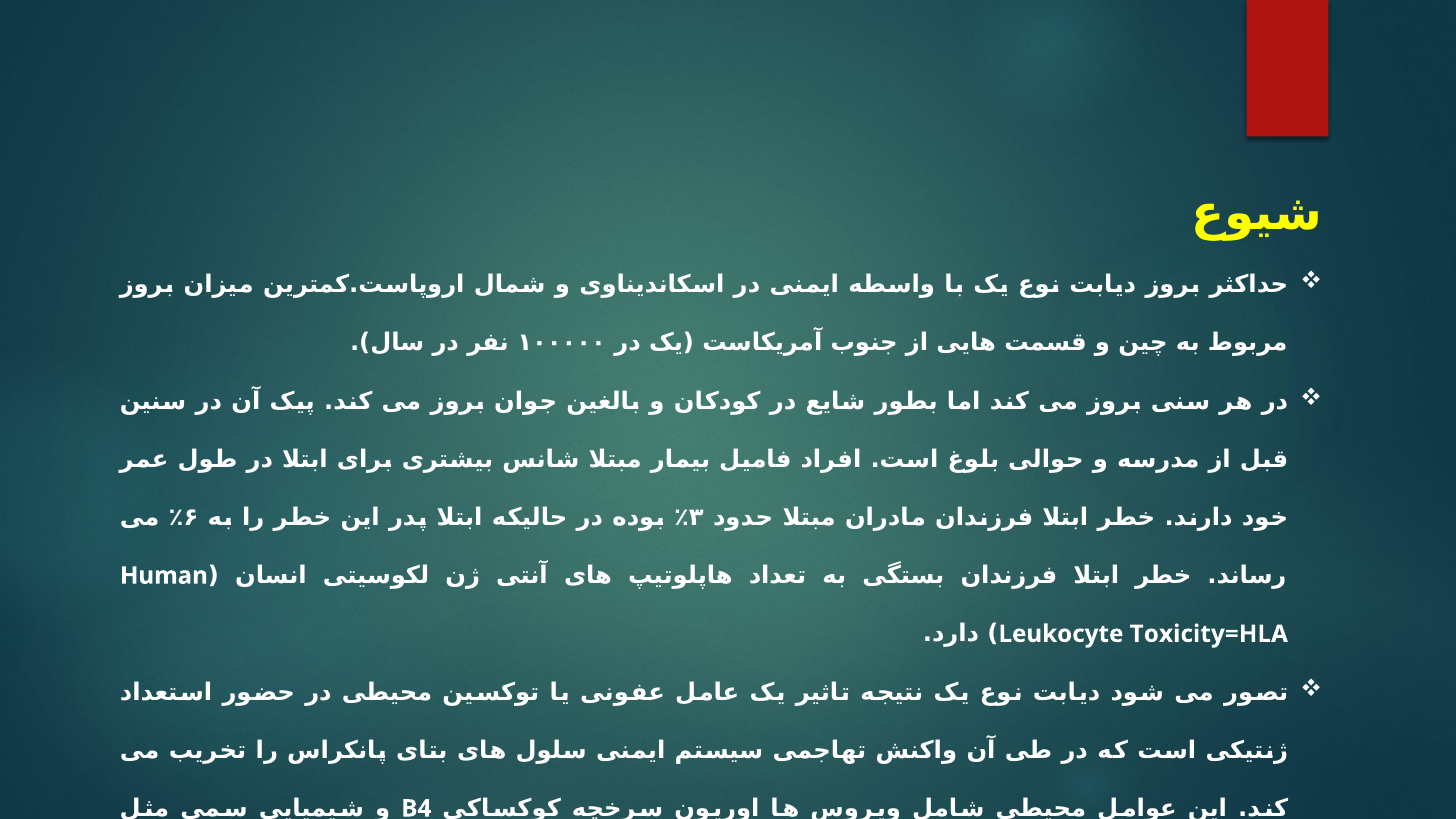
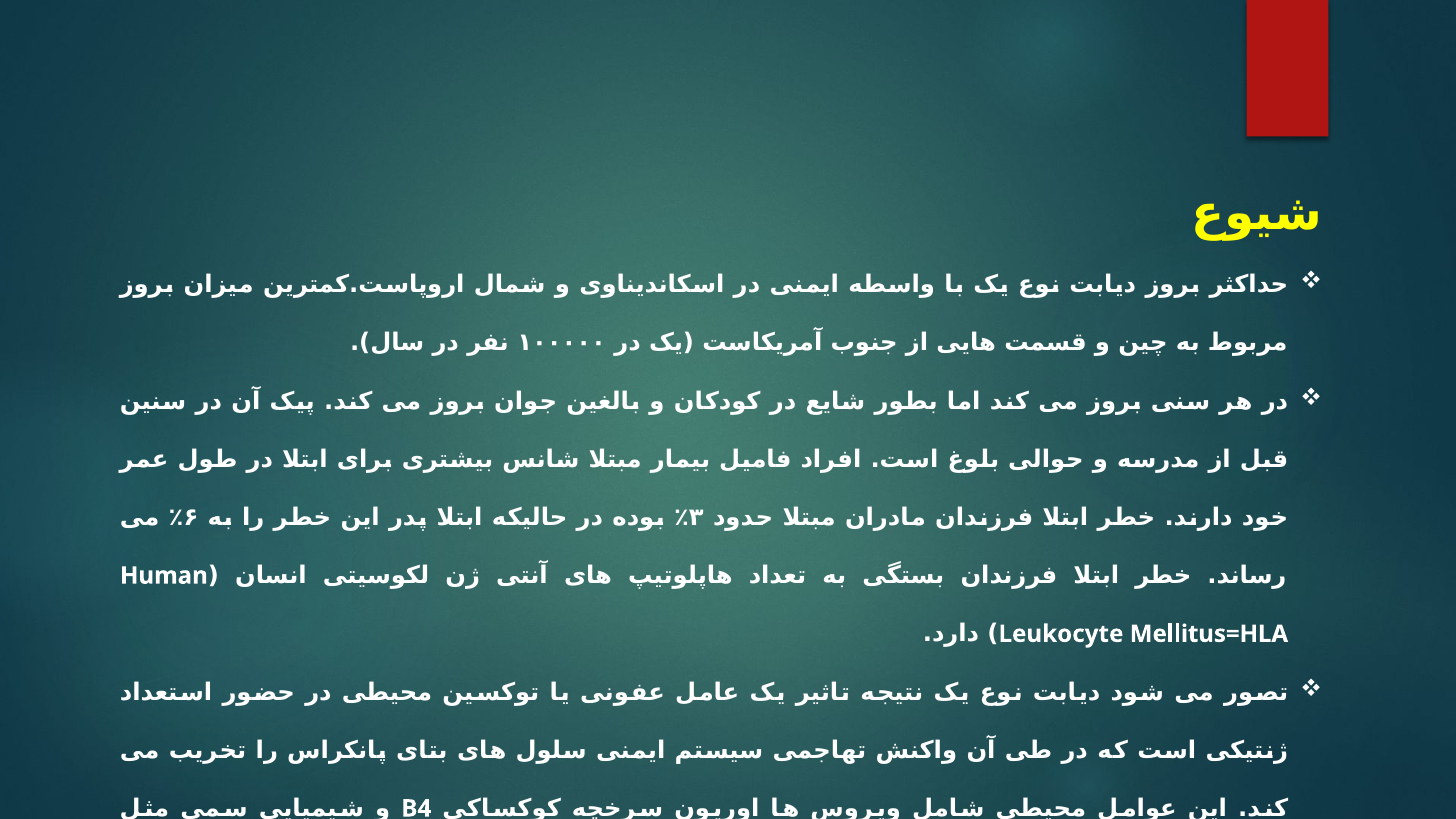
Toxicity=HLA: Toxicity=HLA -> Mellitus=HLA
